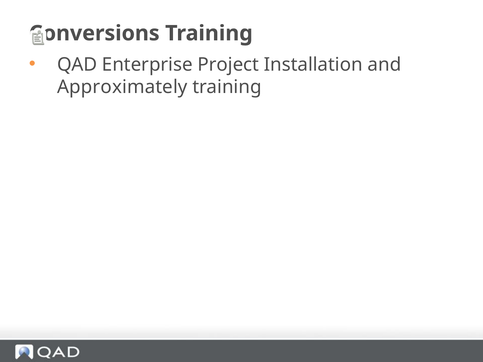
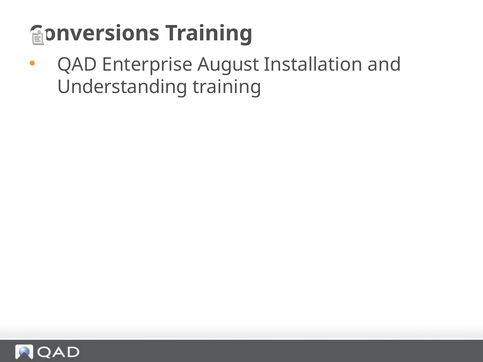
Project: Project -> August
Approximately: Approximately -> Understanding
